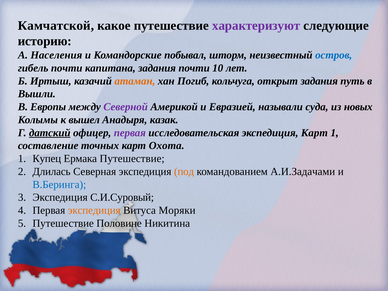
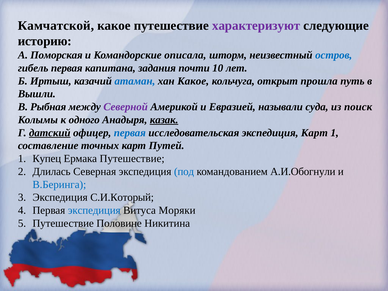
Населения: Населения -> Поморская
побывал: побывал -> описала
гибель почти: почти -> первая
атаман colour: orange -> blue
хан Погиб: Погиб -> Какое
открыт задания: задания -> прошла
Европы: Европы -> Рыбная
новых: новых -> поиск
вышел: вышел -> одного
казак underline: none -> present
первая at (130, 133) colour: purple -> blue
Охота: Охота -> Путей
под colour: orange -> blue
А.И.Задачами: А.И.Задачами -> А.И.Обогнули
С.И.Суровый: С.И.Суровый -> С.И.Который
экспедиция at (94, 210) colour: orange -> blue
